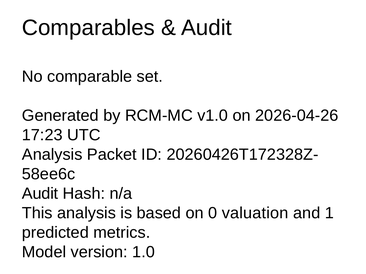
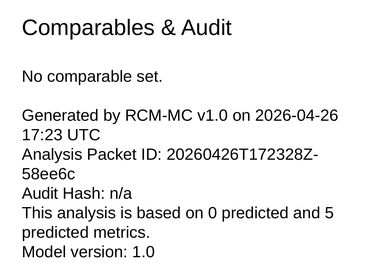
0 valuation: valuation -> predicted
1: 1 -> 5
